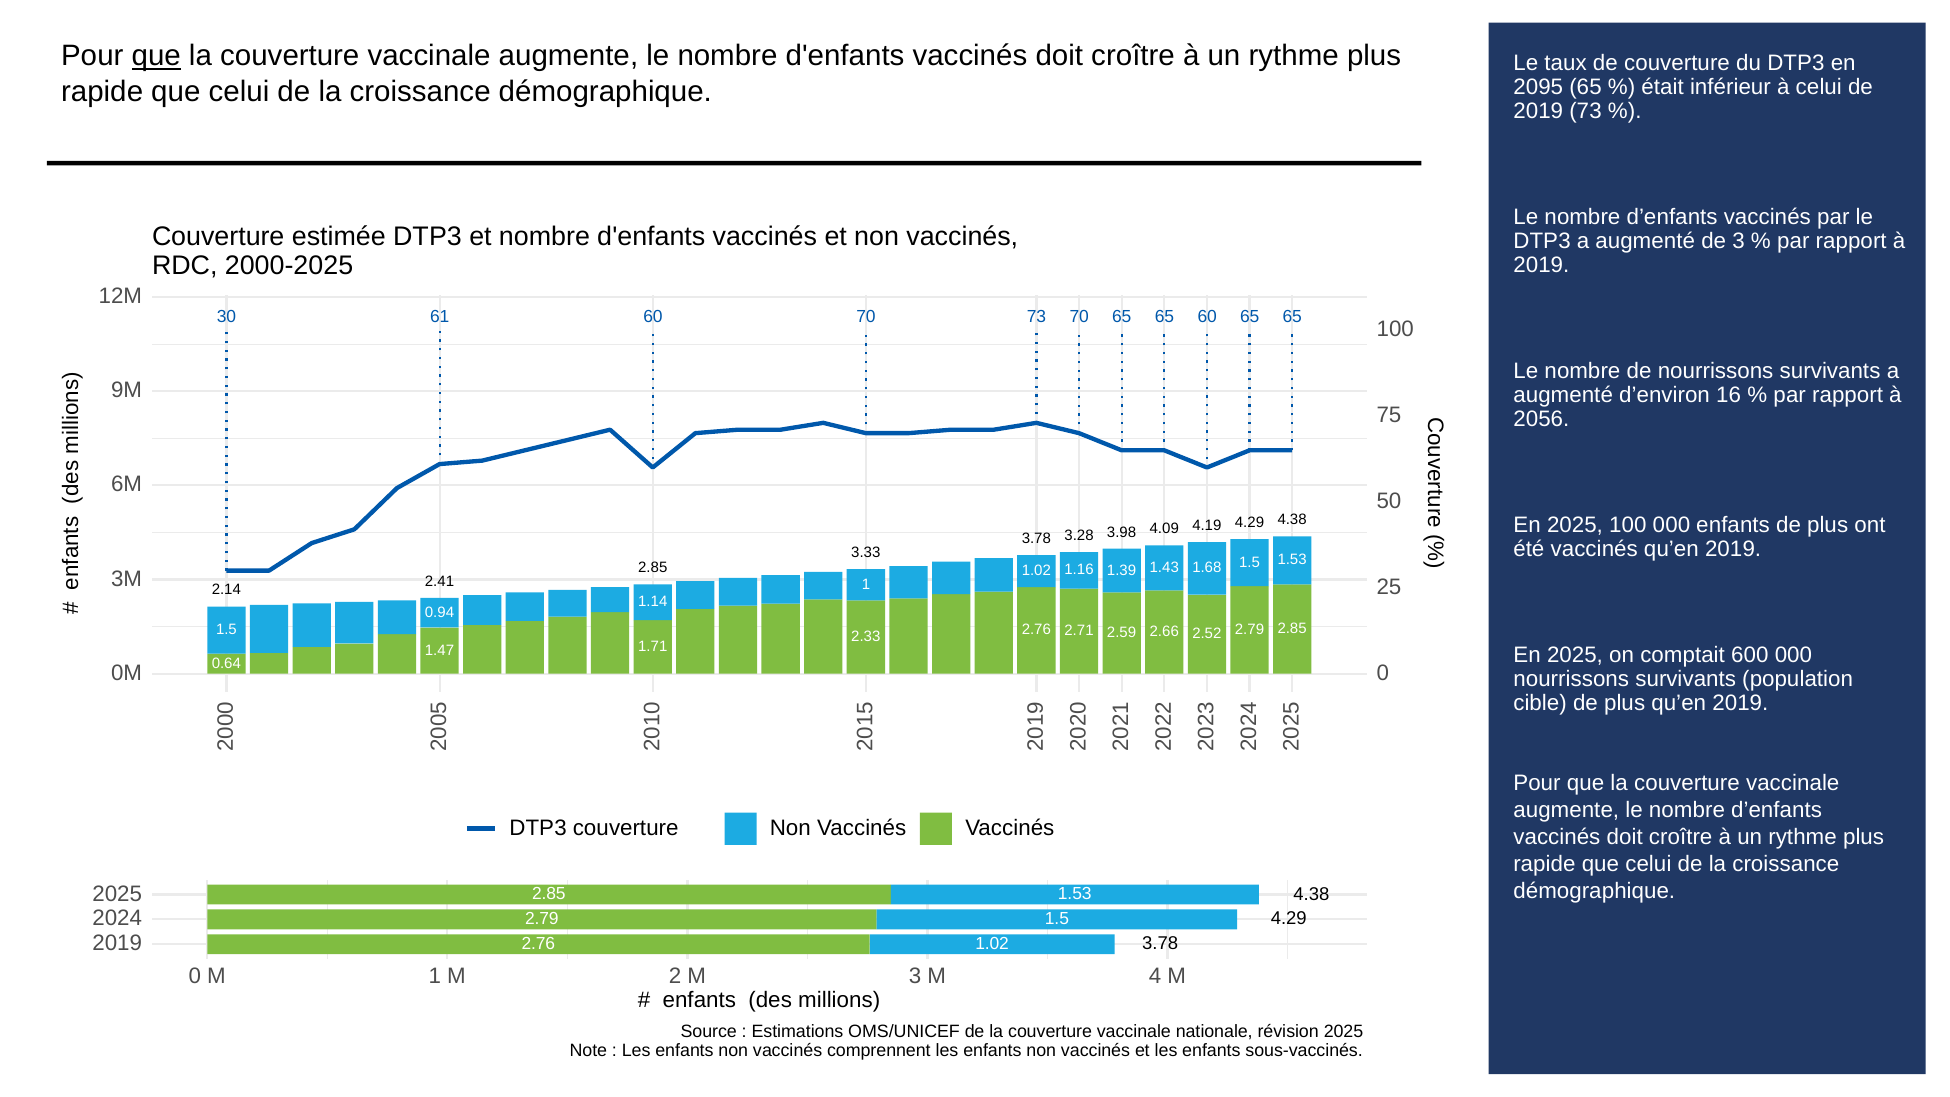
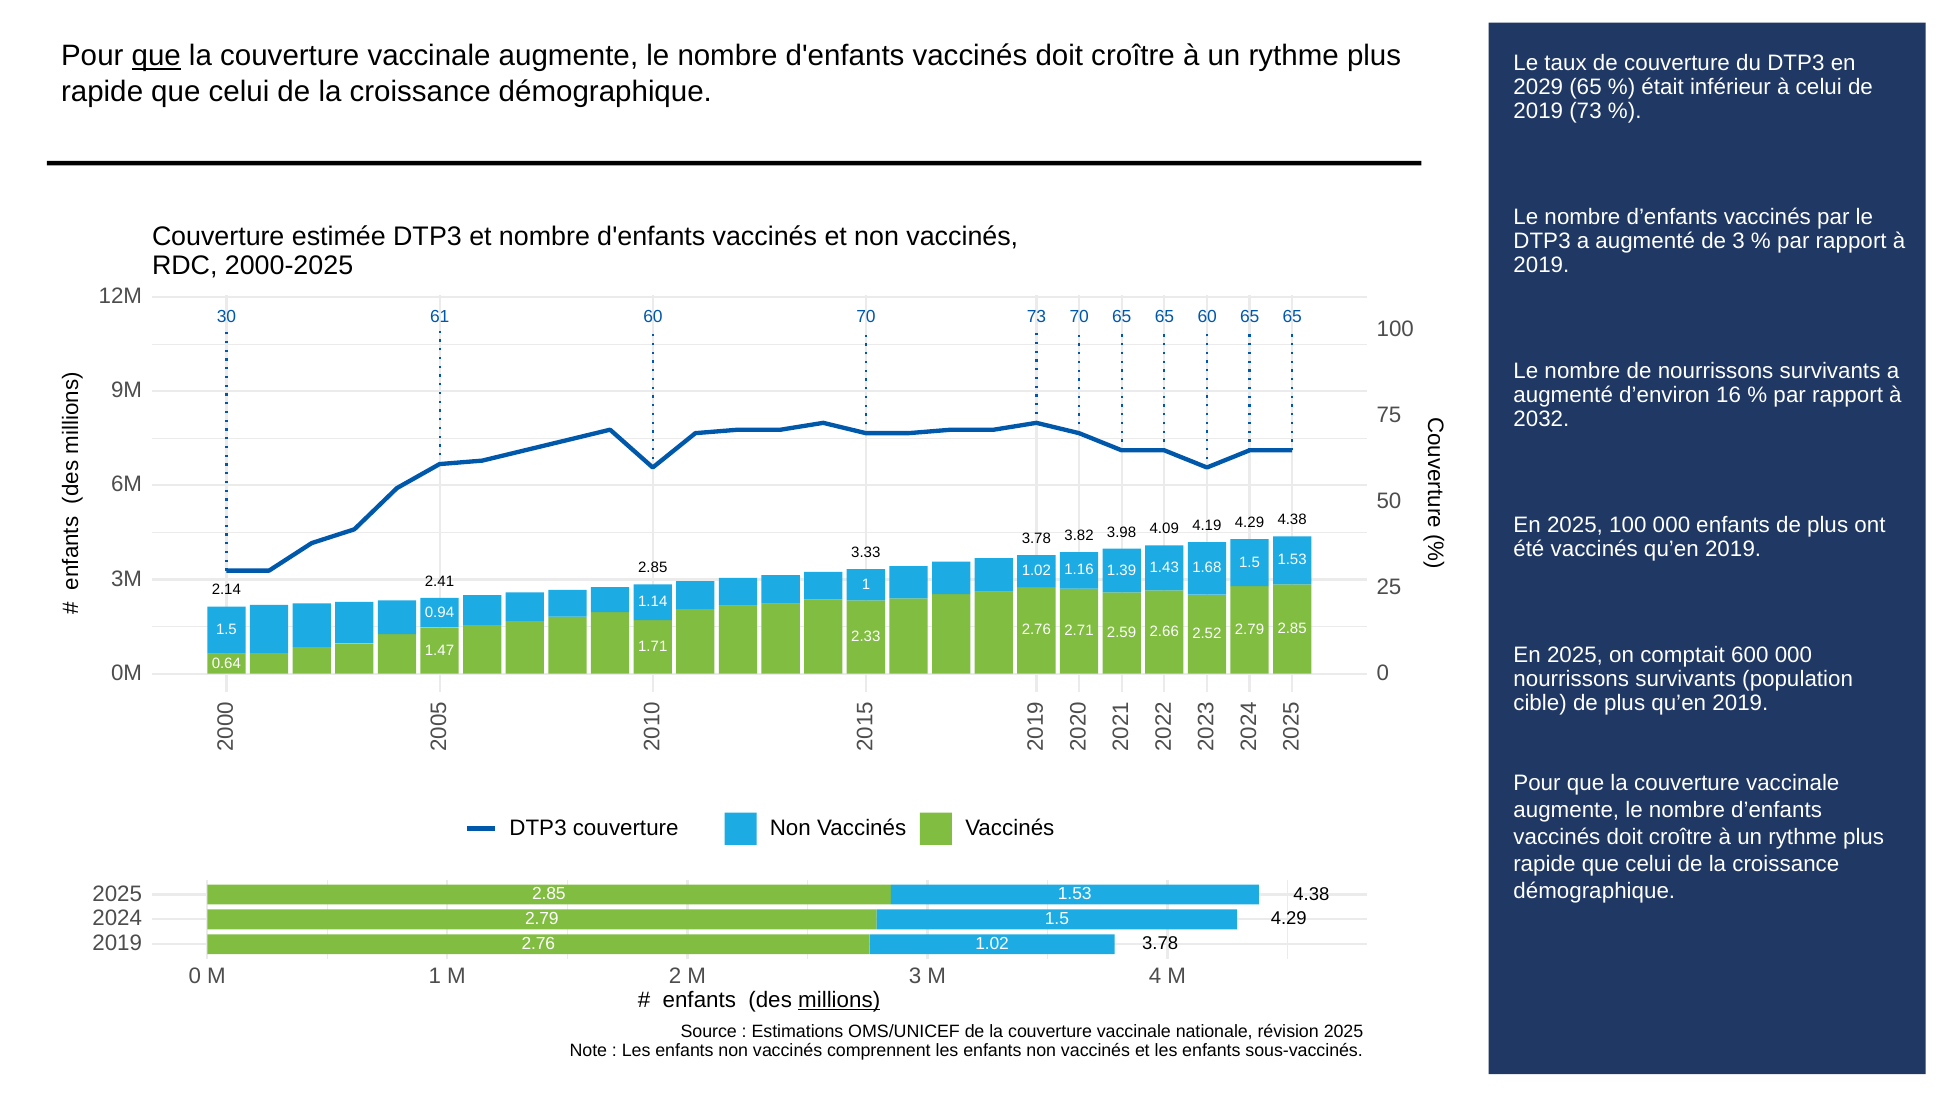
2095: 2095 -> 2029
2056: 2056 -> 2032
3.28: 3.28 -> 3.82
millions underline: none -> present
